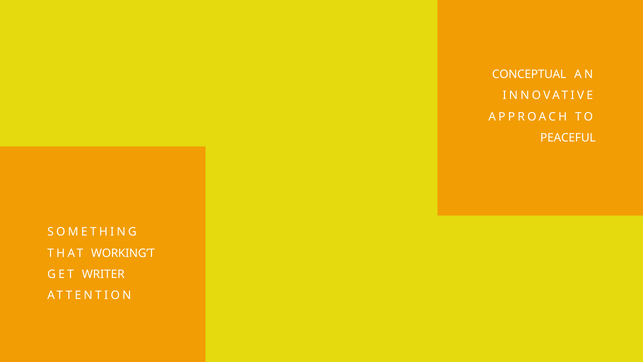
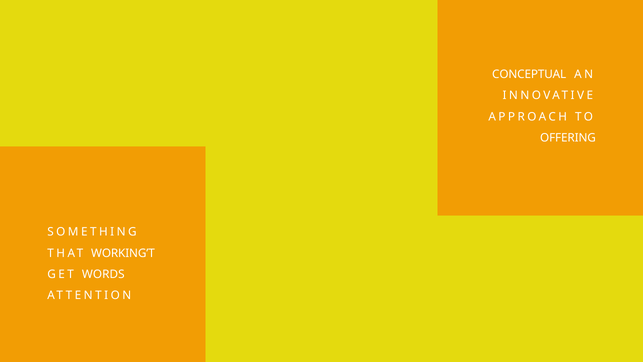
PEACEFUL: PEACEFUL -> OFFERING
WRITER: WRITER -> WORDS
